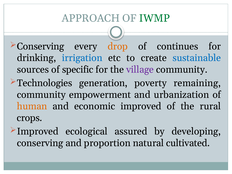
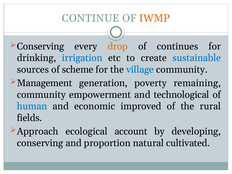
APPROACH: APPROACH -> CONTINUE
IWMP colour: green -> orange
specific: specific -> scheme
village colour: purple -> blue
Technologies: Technologies -> Management
urbanization: urbanization -> technological
human colour: orange -> blue
crops: crops -> fields
Improved at (38, 131): Improved -> Approach
assured: assured -> account
